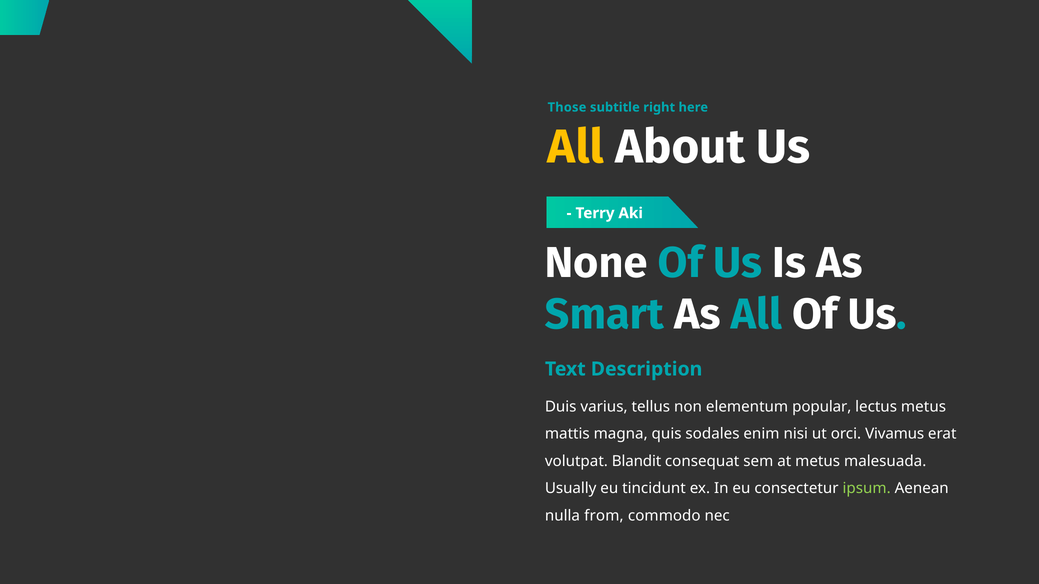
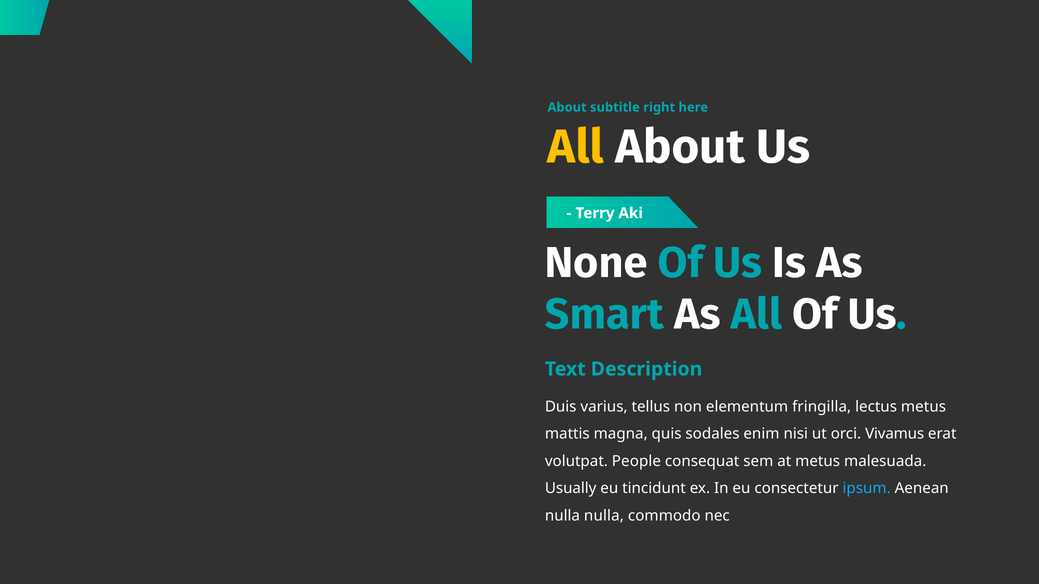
Those at (567, 107): Those -> About
popular: popular -> fringilla
Blandit: Blandit -> People
ipsum colour: light green -> light blue
nulla from: from -> nulla
